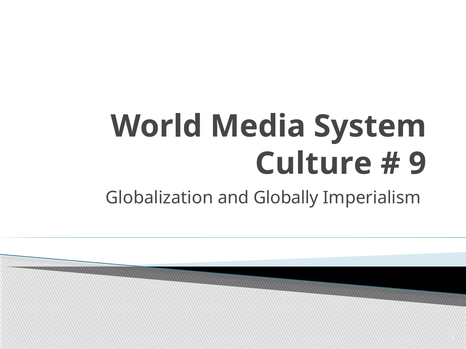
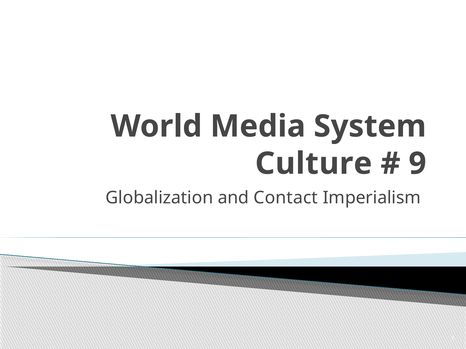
Globally: Globally -> Contact
